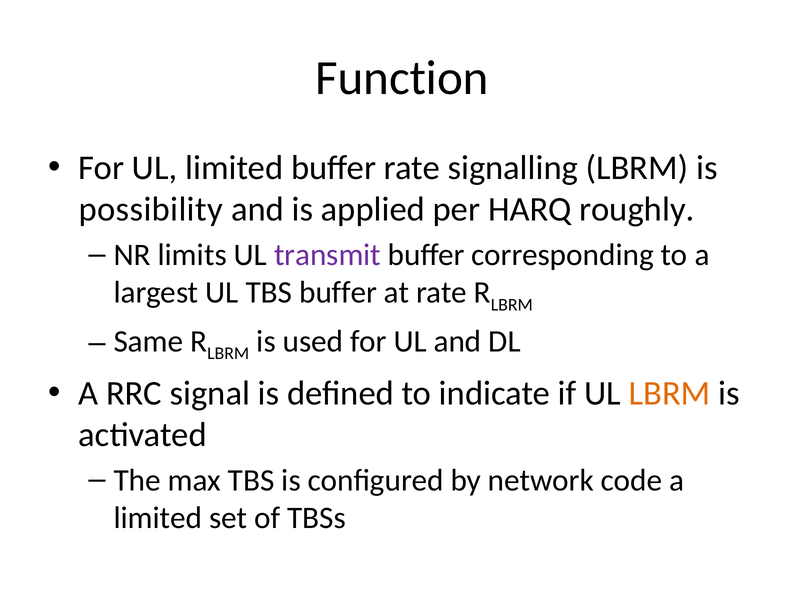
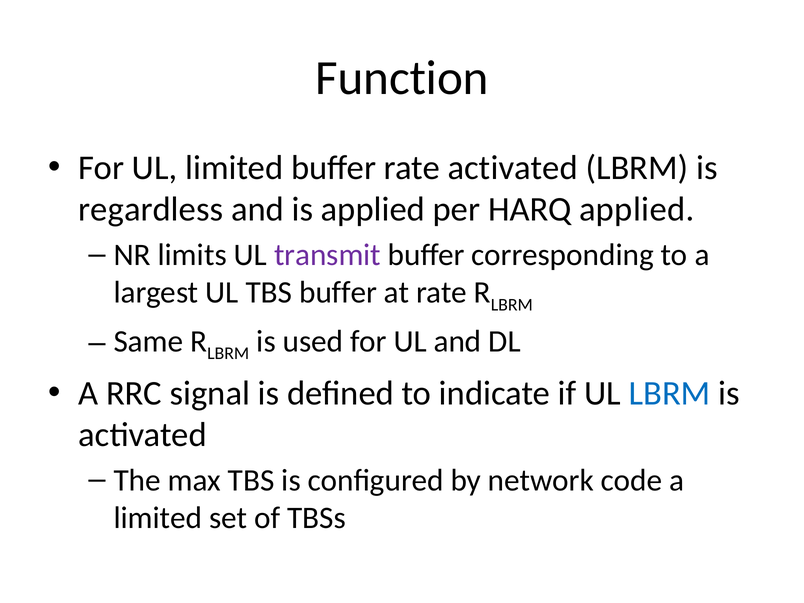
rate signalling: signalling -> activated
possibility: possibility -> regardless
HARQ roughly: roughly -> applied
LBRM at (670, 393) colour: orange -> blue
